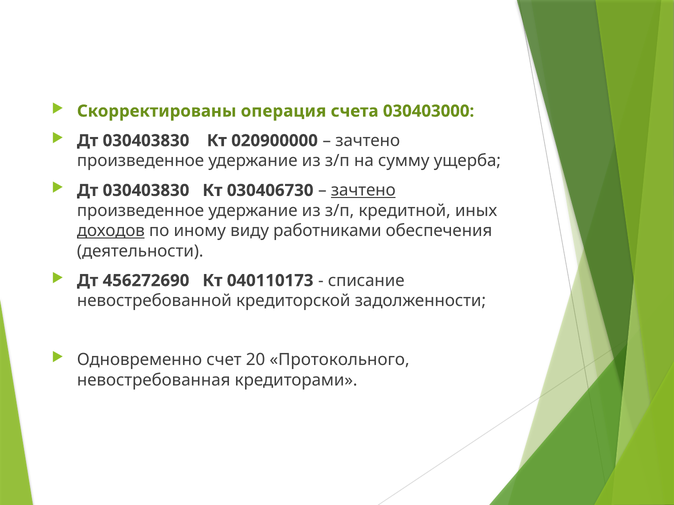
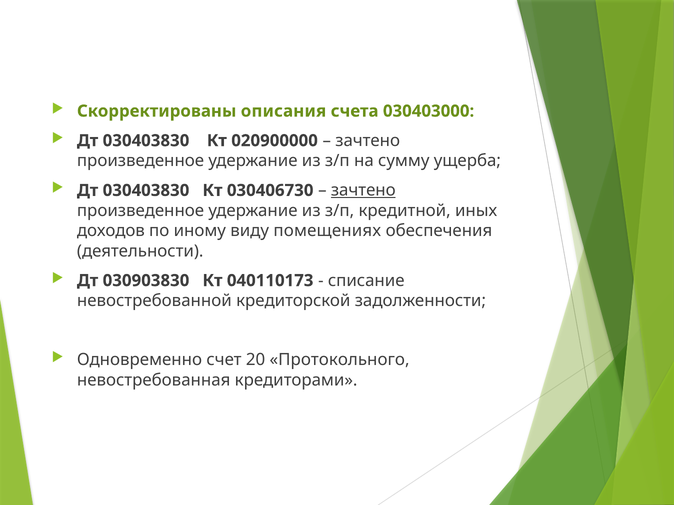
операция: операция -> описания
доходов underline: present -> none
работниками: работниками -> помещениях
456272690: 456272690 -> 030903830
